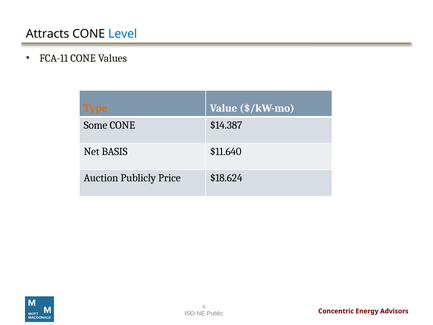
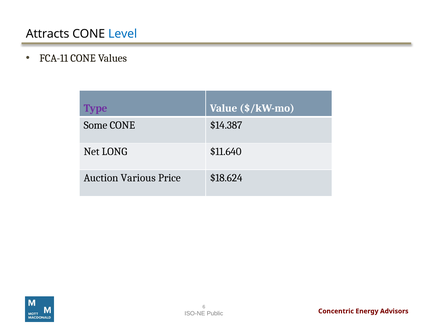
Type colour: orange -> purple
BASIS: BASIS -> LONG
Publicly: Publicly -> Various
